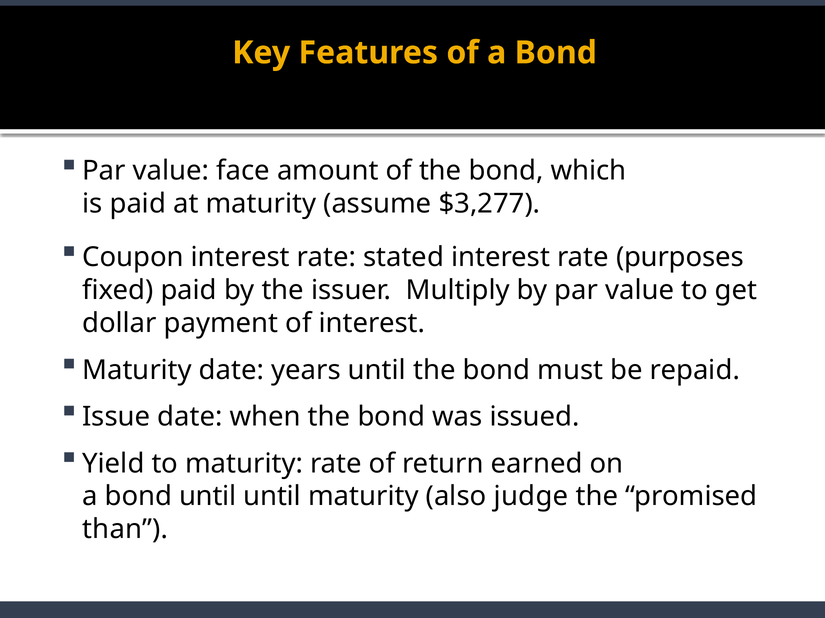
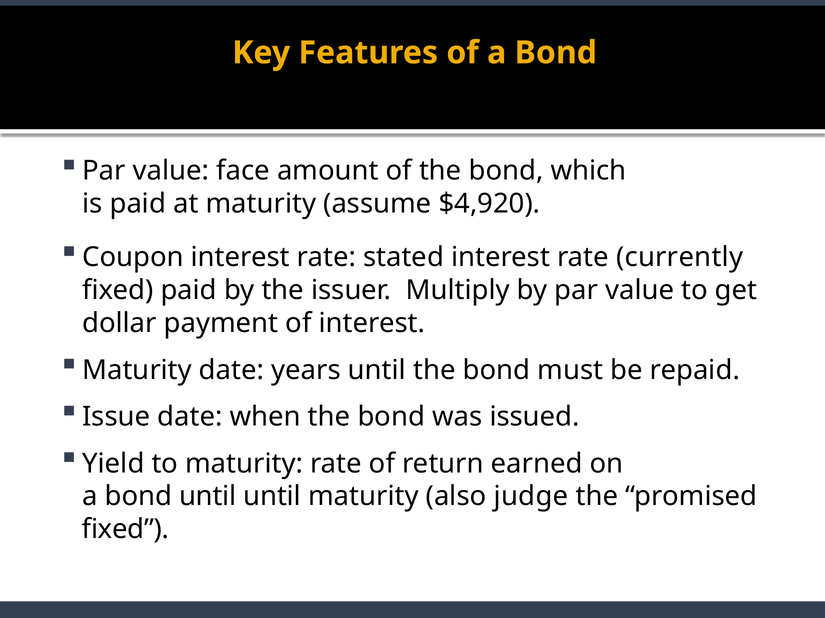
$3,277: $3,277 -> $4,920
purposes: purposes -> currently
than at (125, 530): than -> fixed
